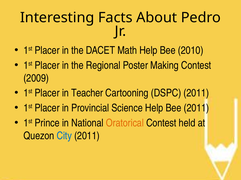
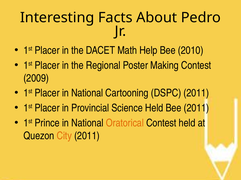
Placer in Teacher: Teacher -> National
Science Help: Help -> Held
City colour: blue -> orange
